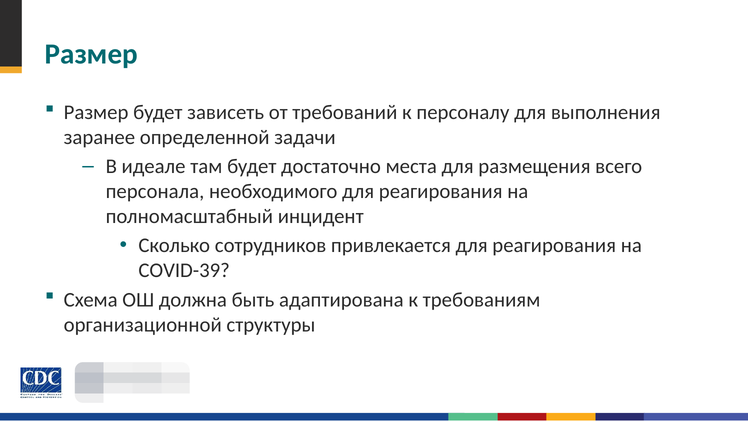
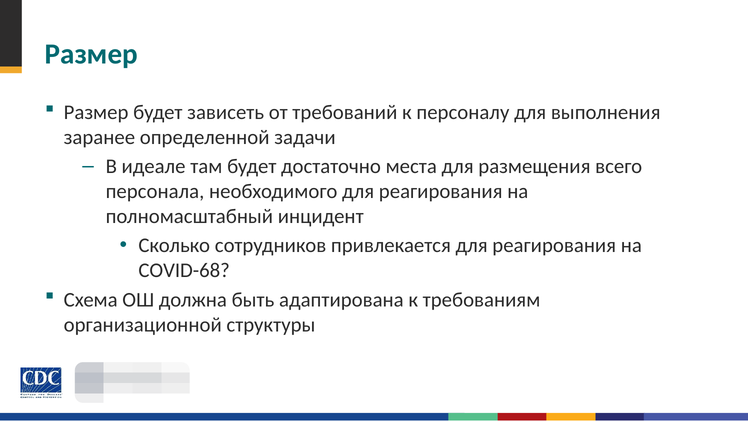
COVID-39: COVID-39 -> COVID-68
